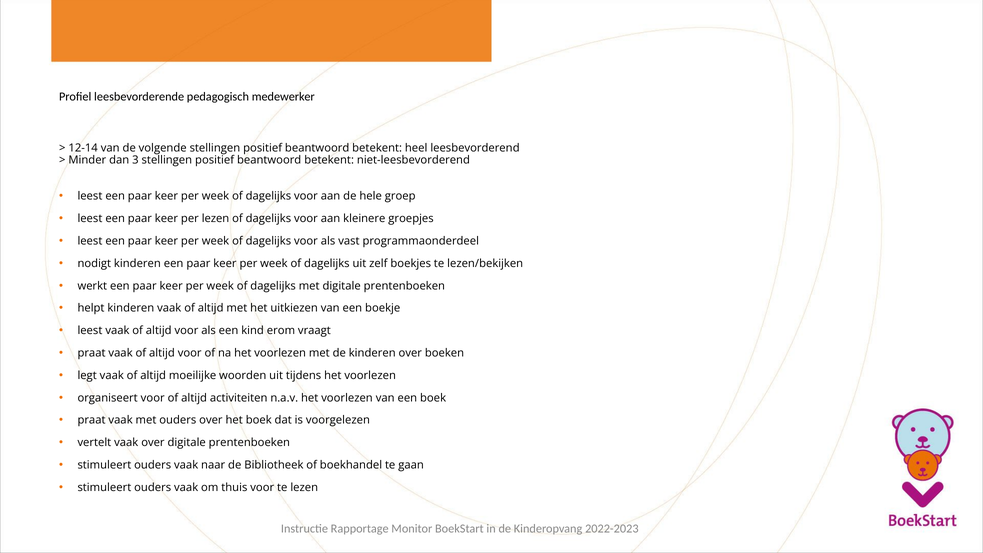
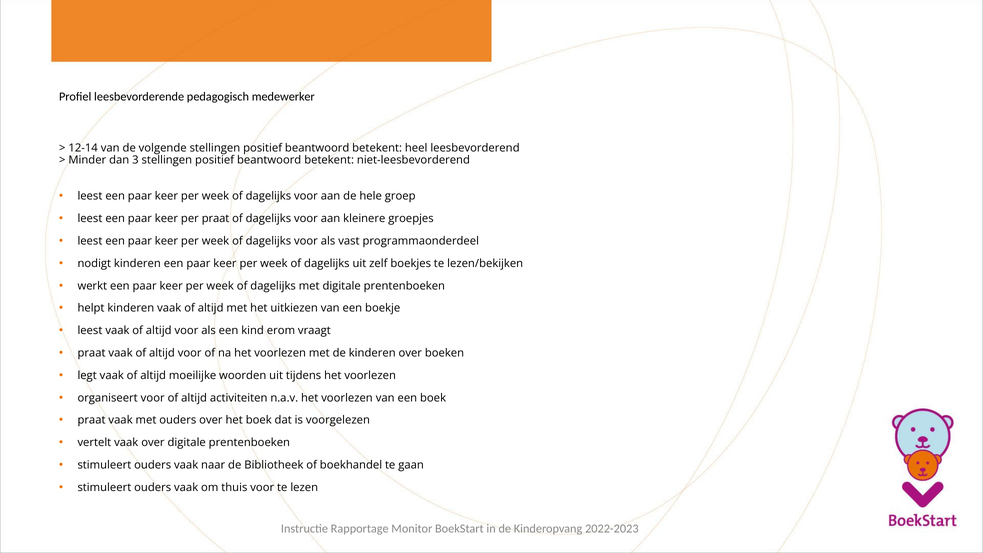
per lezen: lezen -> praat
